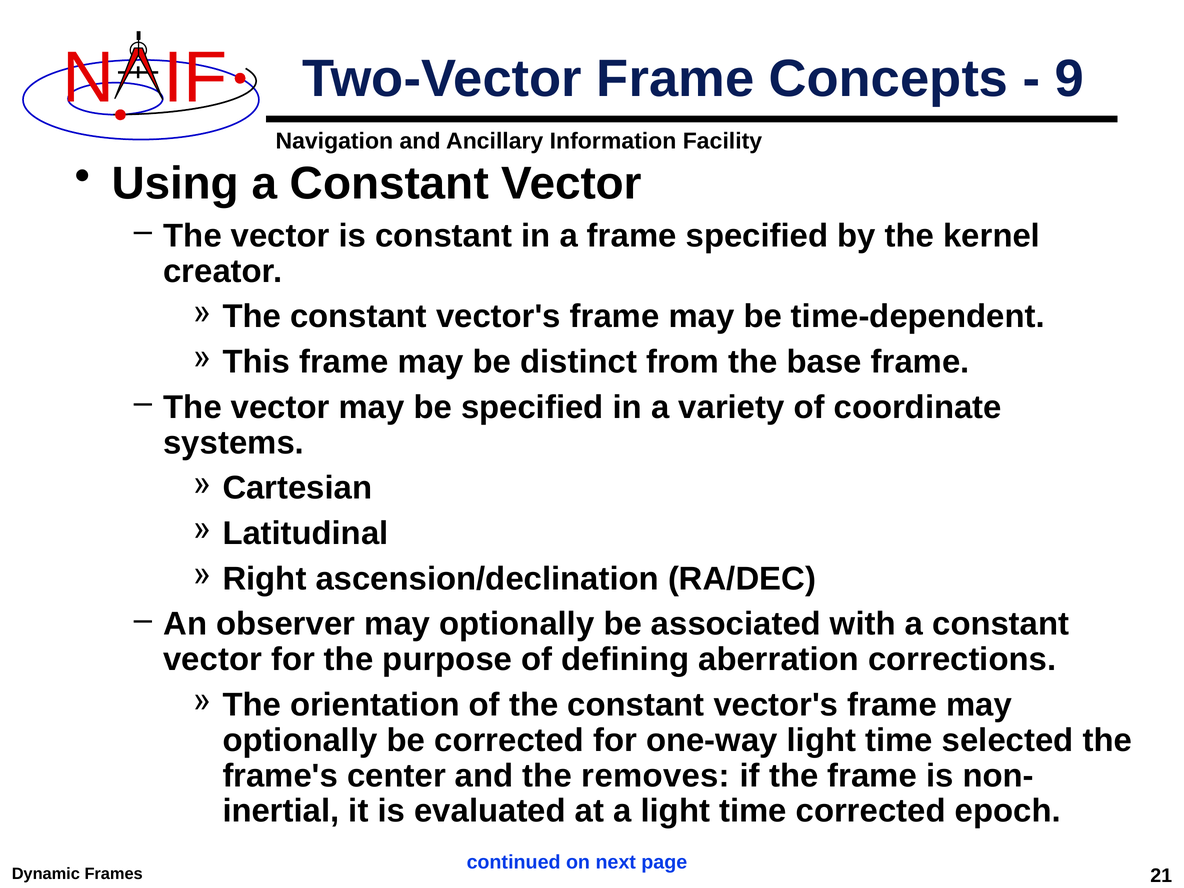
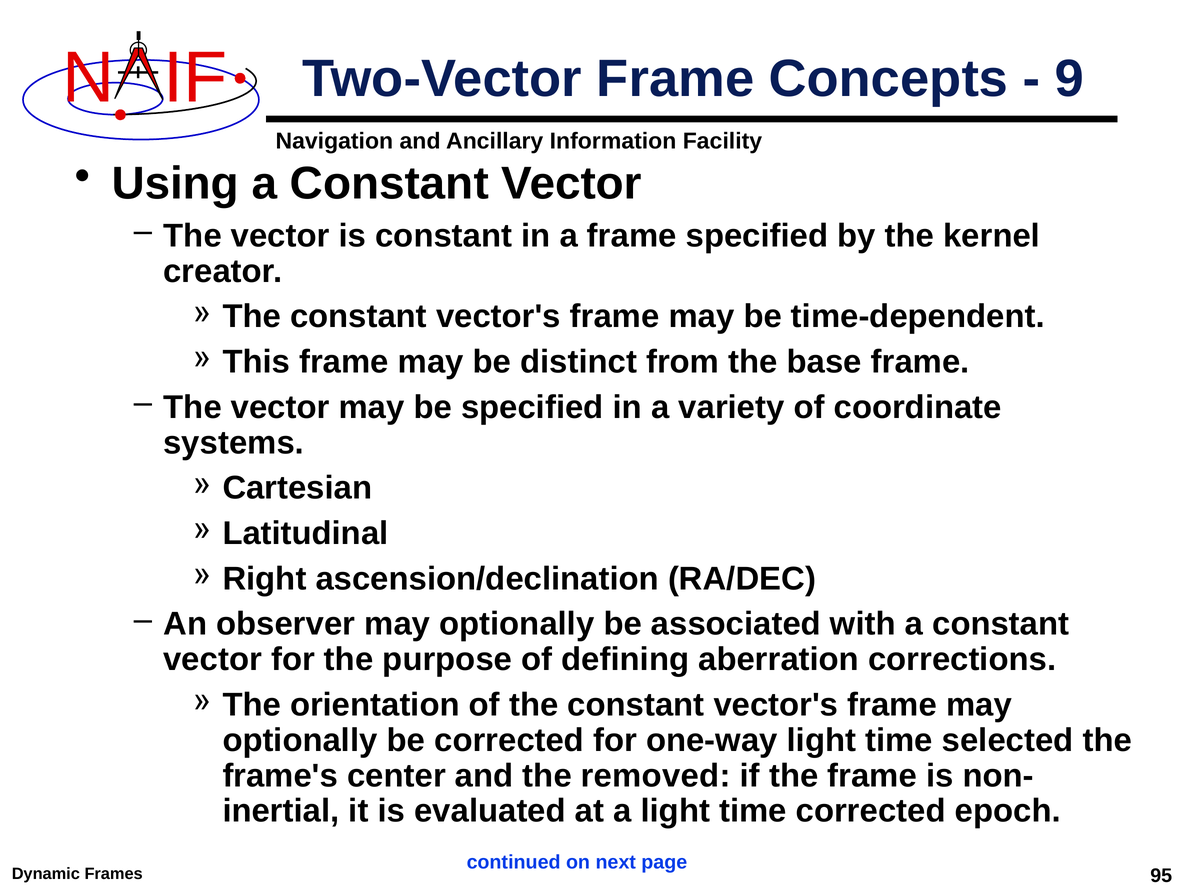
removes: removes -> removed
21: 21 -> 95
